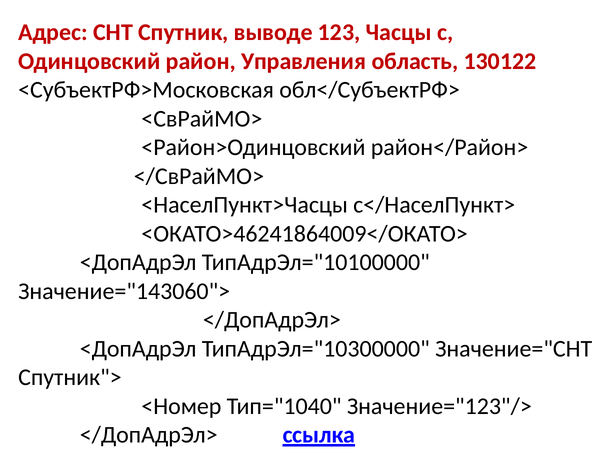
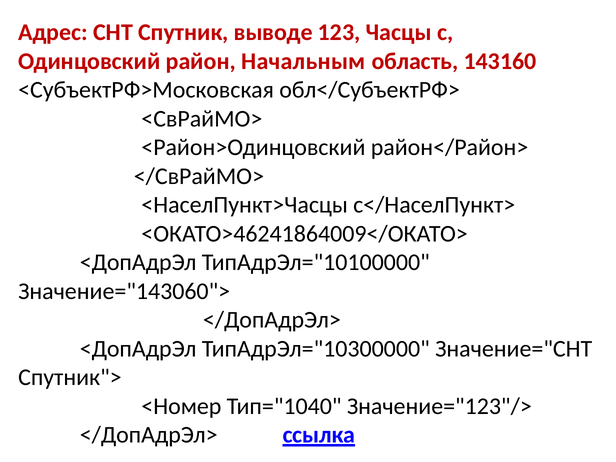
Управления: Управления -> Начальным
130122: 130122 -> 143160
